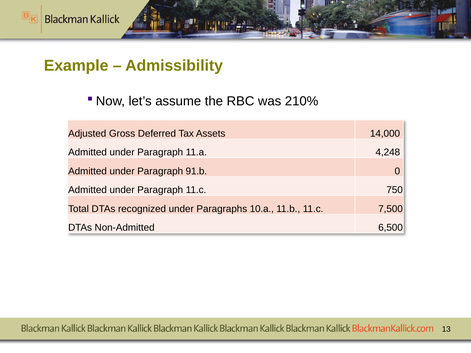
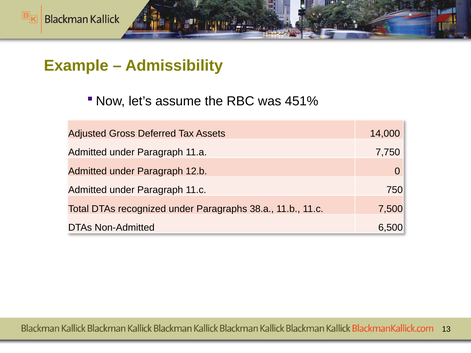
210%: 210% -> 451%
4,248: 4,248 -> 7,750
91.b: 91.b -> 12.b
10.a: 10.a -> 38.a
